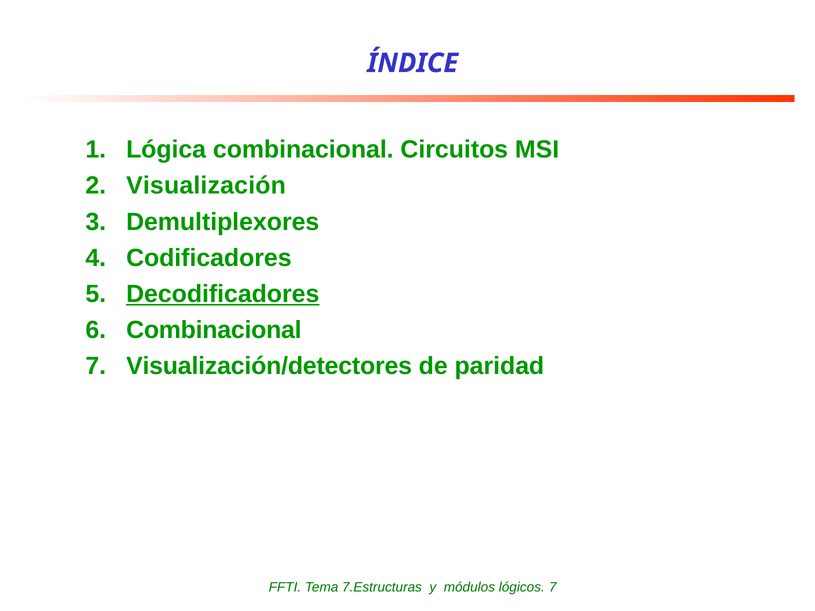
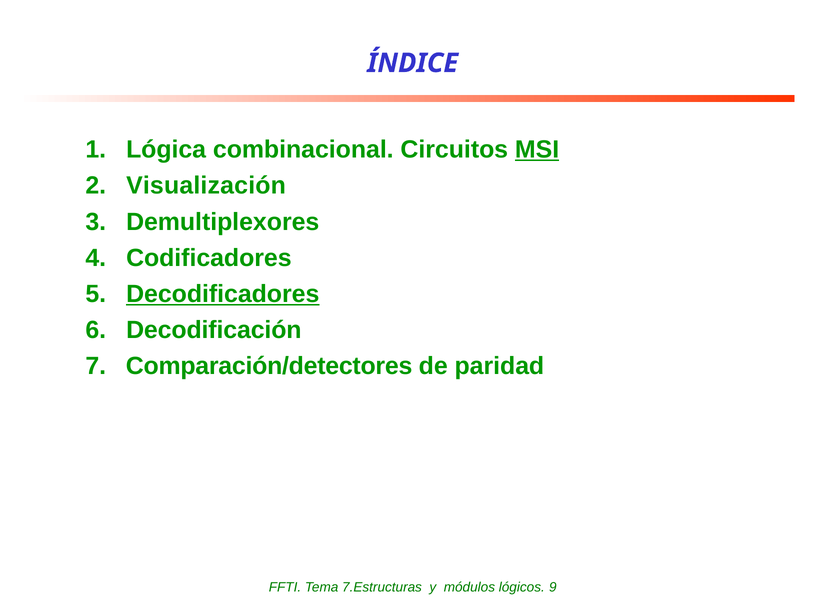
MSI underline: none -> present
Combinacional at (214, 330): Combinacional -> Decodificación
Visualización/detectores: Visualización/detectores -> Comparación/detectores
lógicos 7: 7 -> 9
